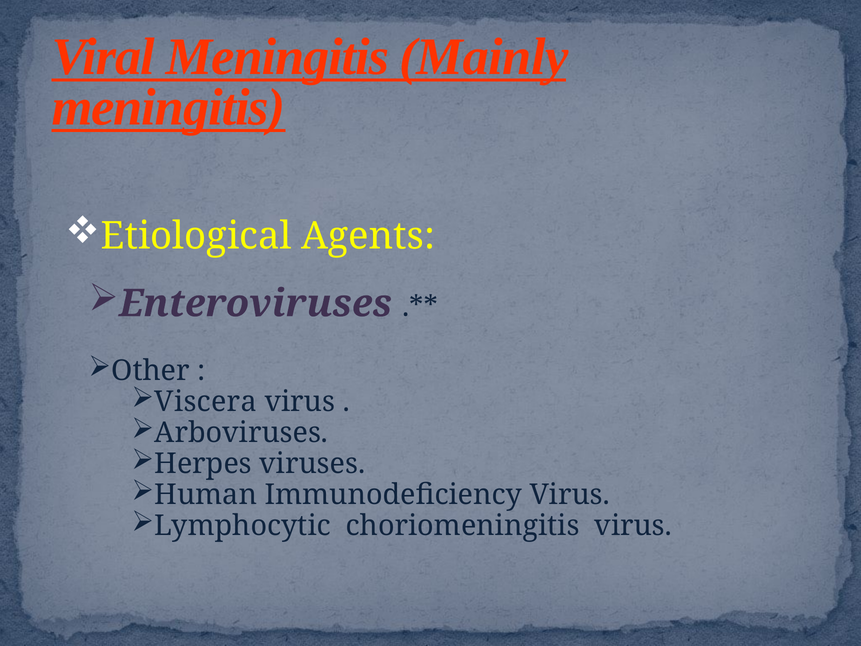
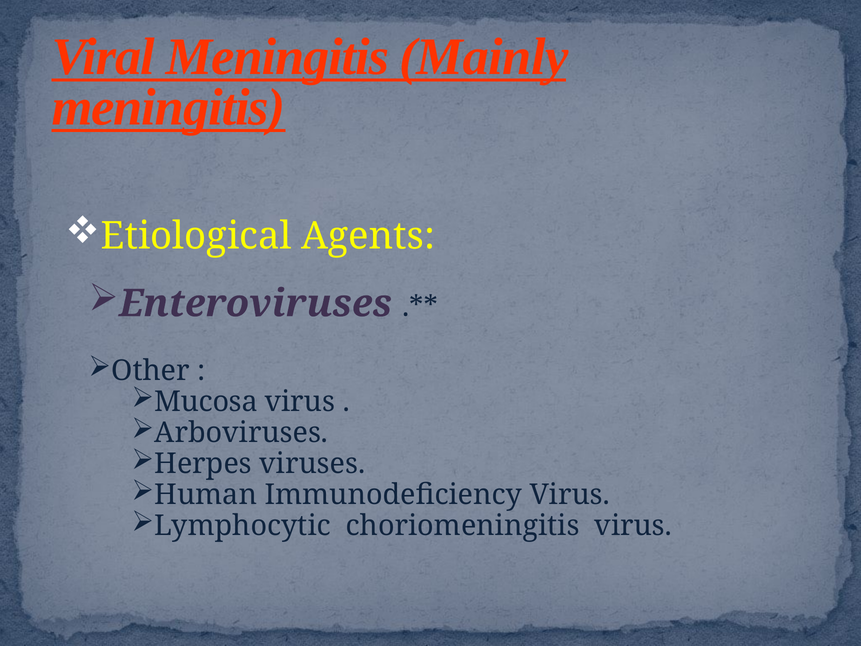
Viscera: Viscera -> Mucosa
